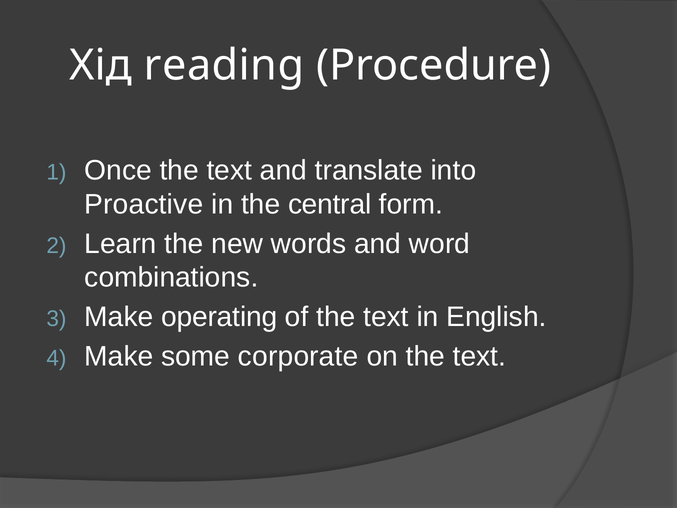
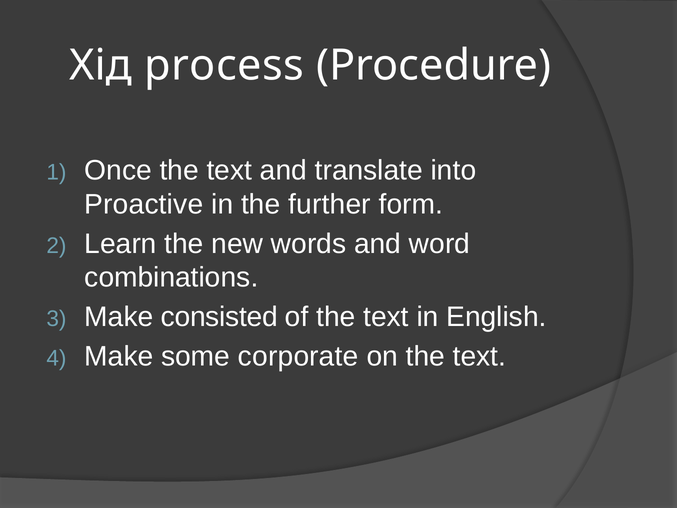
reading: reading -> process
central: central -> further
operating: operating -> consisted
